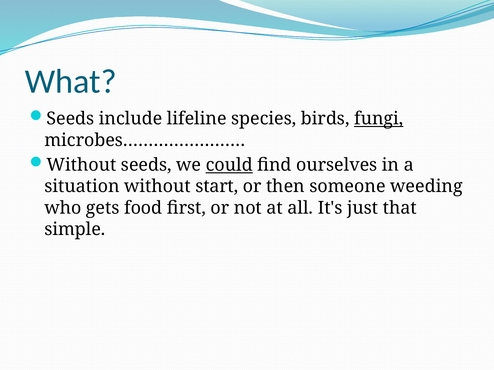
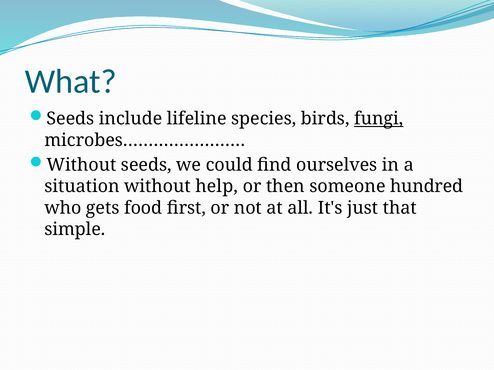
could underline: present -> none
start: start -> help
weeding: weeding -> hundred
